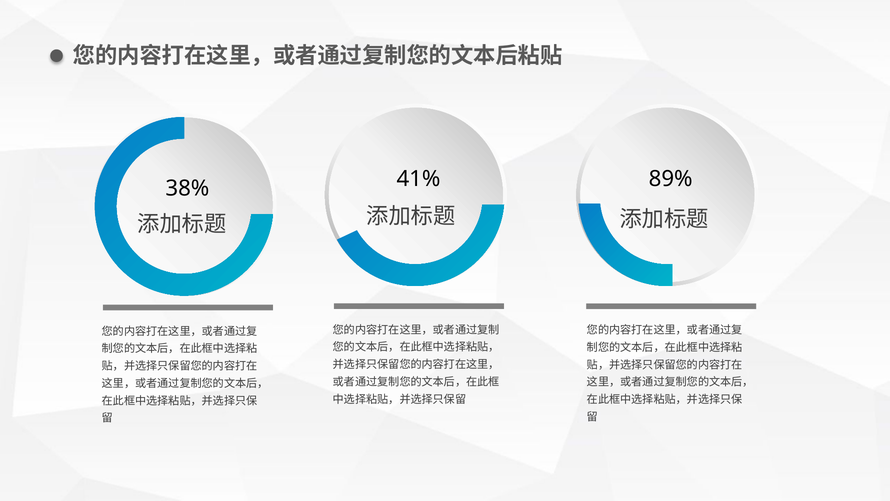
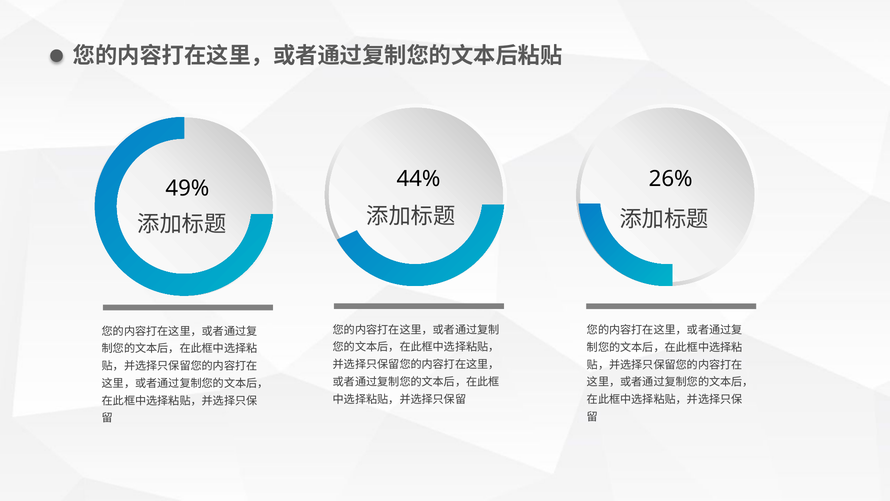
41%: 41% -> 44%
89%: 89% -> 26%
38%: 38% -> 49%
